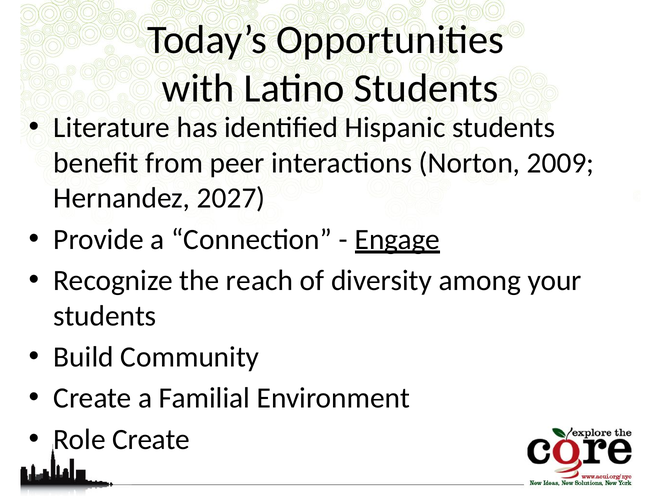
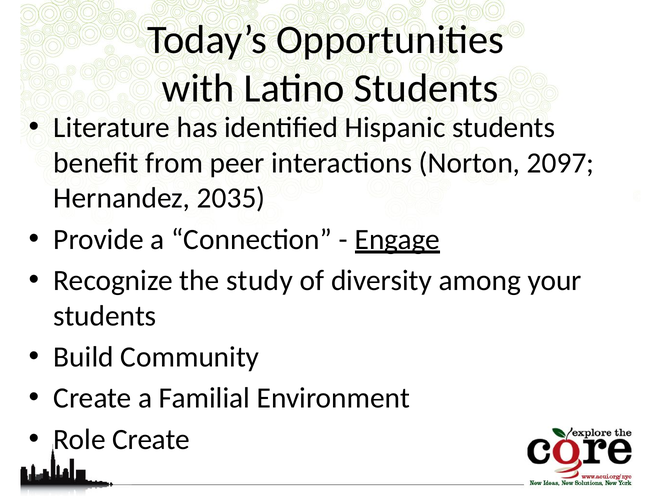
2009: 2009 -> 2097
2027: 2027 -> 2035
reach: reach -> study
